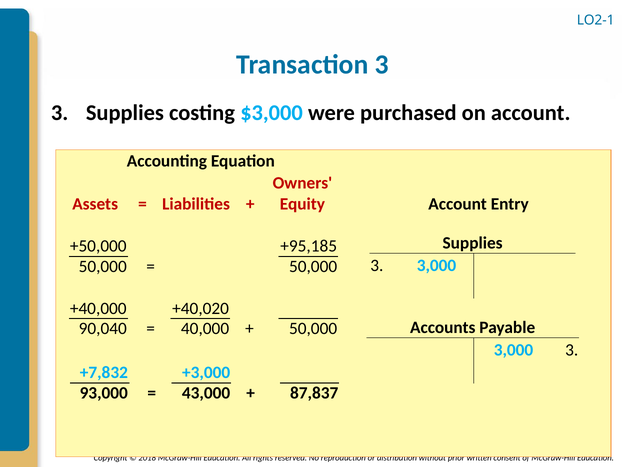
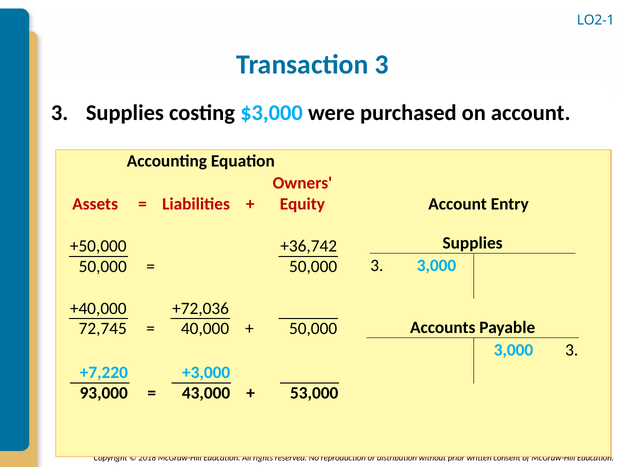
+95,185: +95,185 -> +36,742
+40,020: +40,020 -> +72,036
90,040: 90,040 -> 72,745
+7,832: +7,832 -> +7,220
87,837: 87,837 -> 53,000
